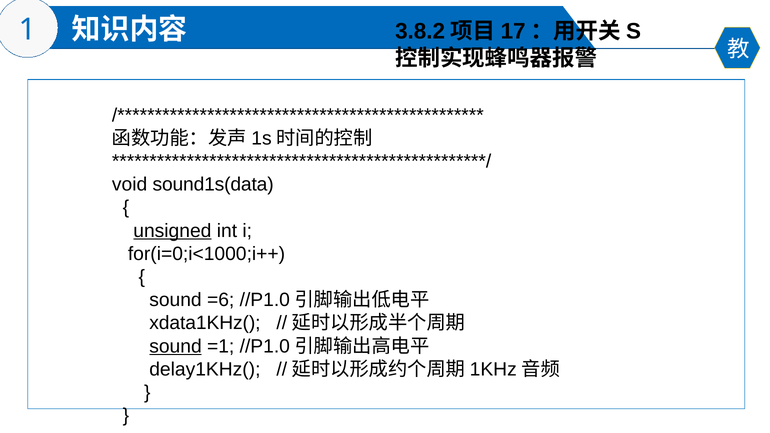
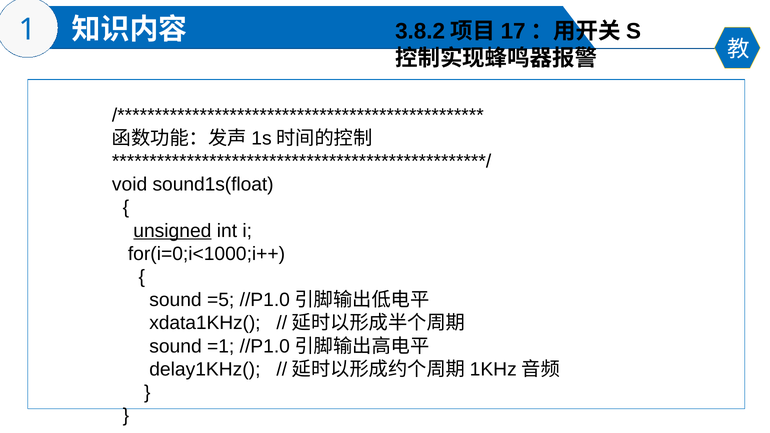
sound1s(data: sound1s(data -> sound1s(float
=6: =6 -> =5
sound at (176, 346) underline: present -> none
